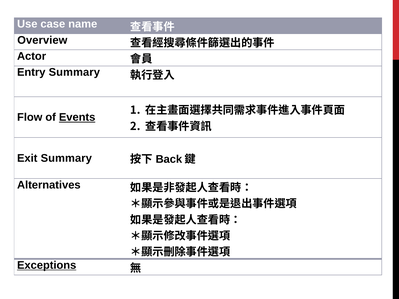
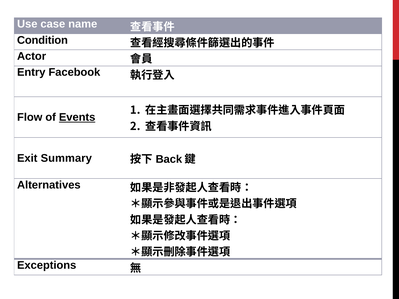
Overview: Overview -> Condition
Entry Summary: Summary -> Facebook
Exceptions underline: present -> none
